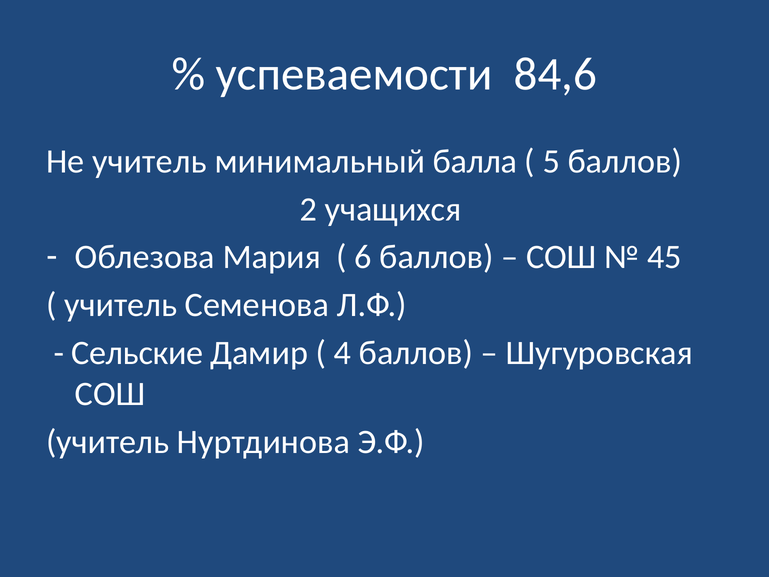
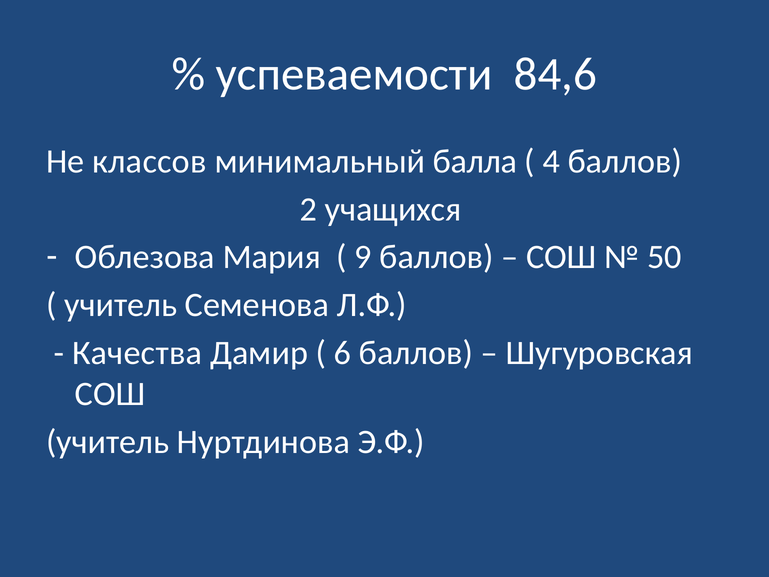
Не учитель: учитель -> классов
5: 5 -> 4
6: 6 -> 9
45: 45 -> 50
Сельские: Сельские -> Качества
4: 4 -> 6
